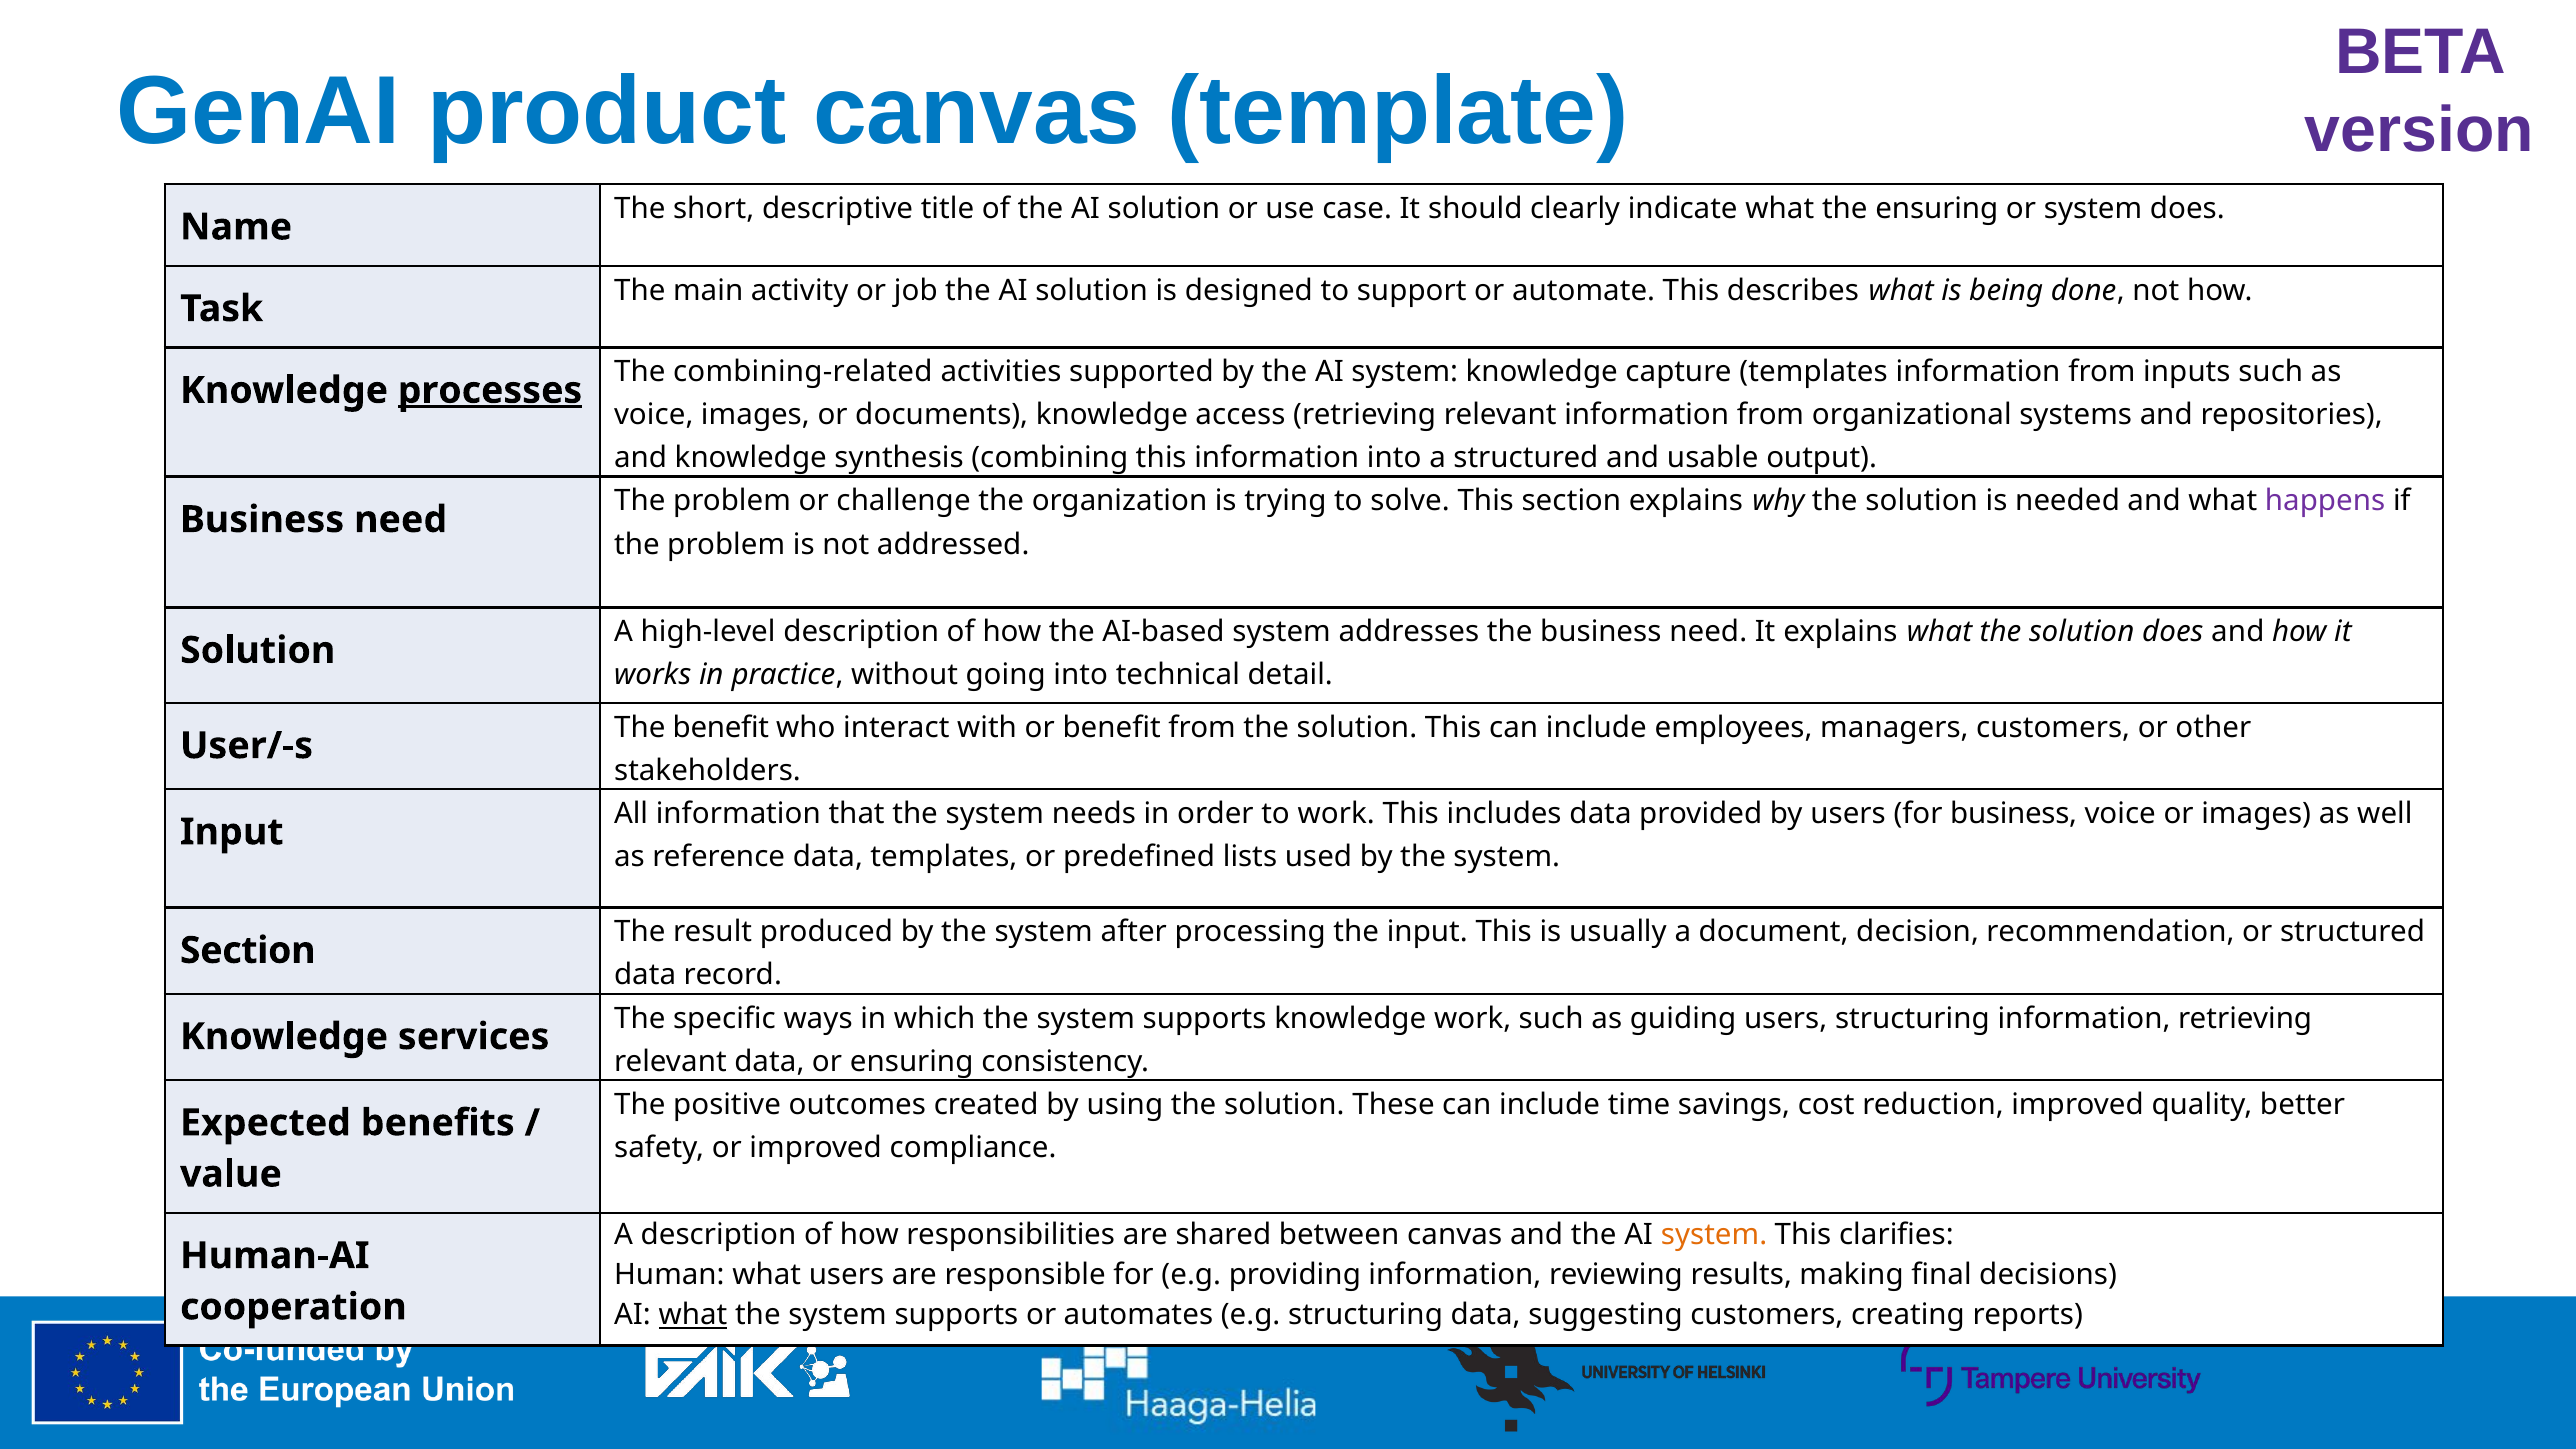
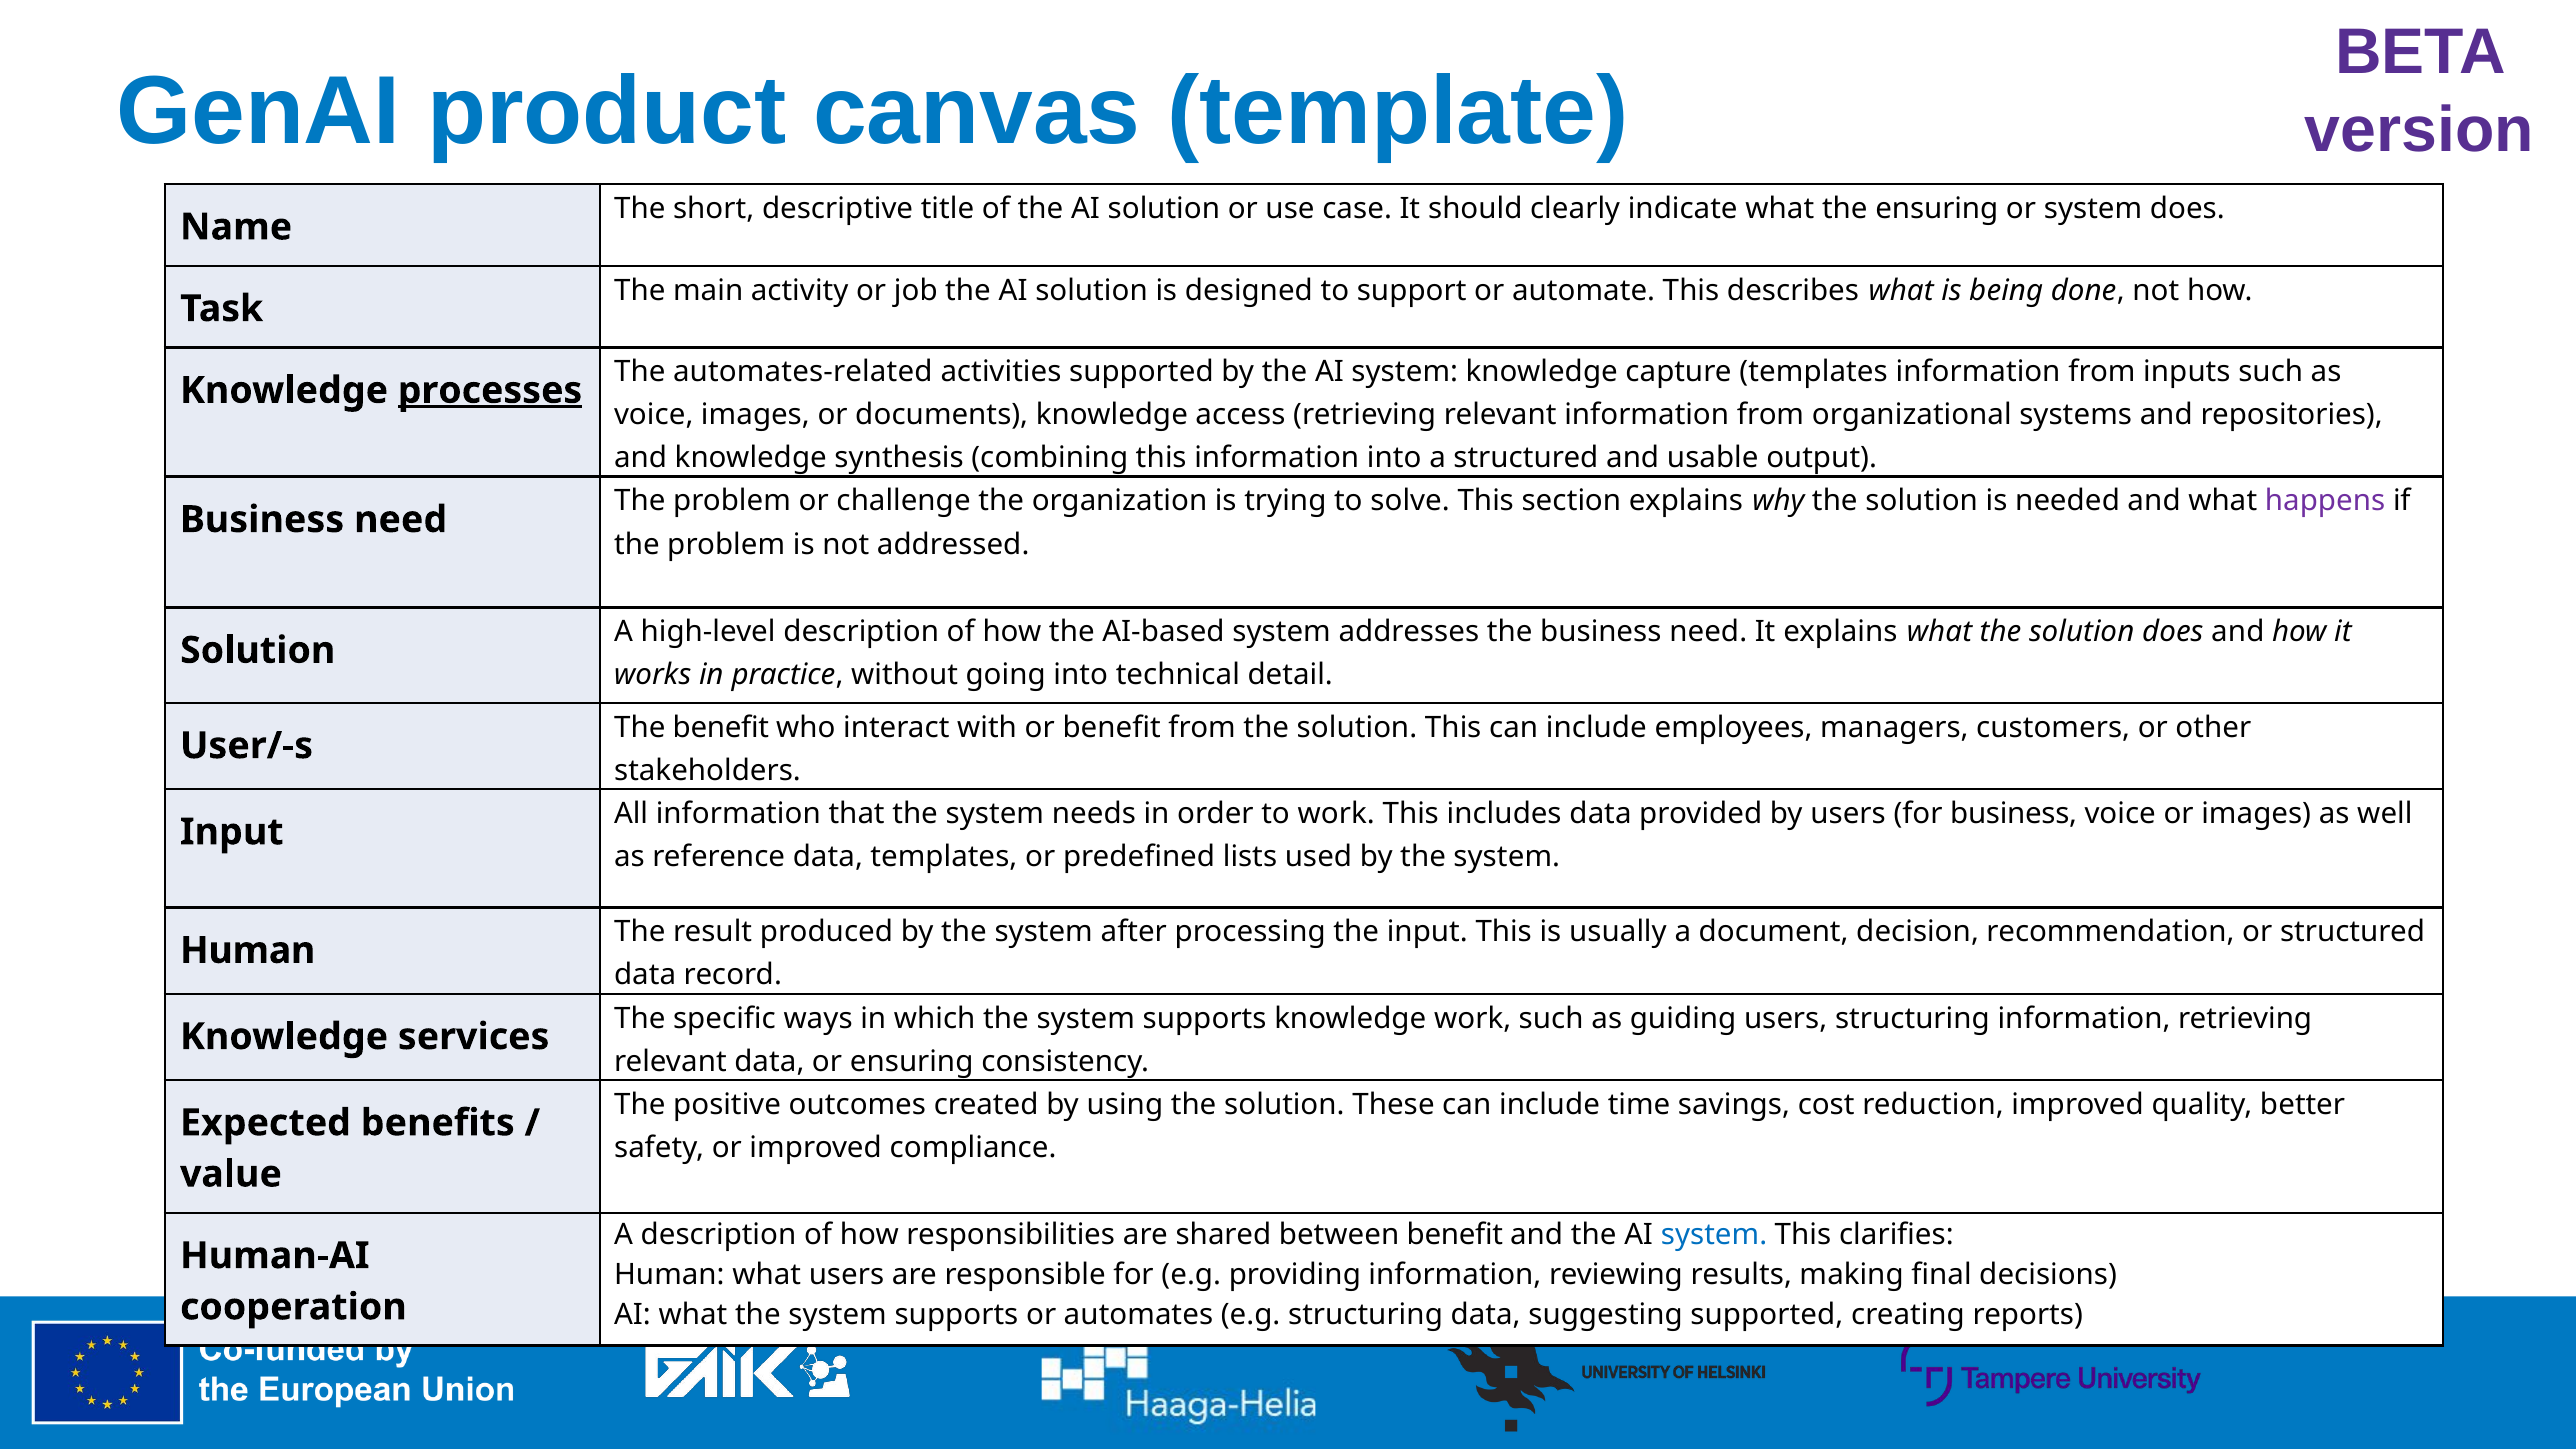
combining-related: combining-related -> automates-related
Section at (248, 951): Section -> Human
between canvas: canvas -> benefit
system at (1714, 1235) colour: orange -> blue
what at (693, 1315) underline: present -> none
suggesting customers: customers -> supported
